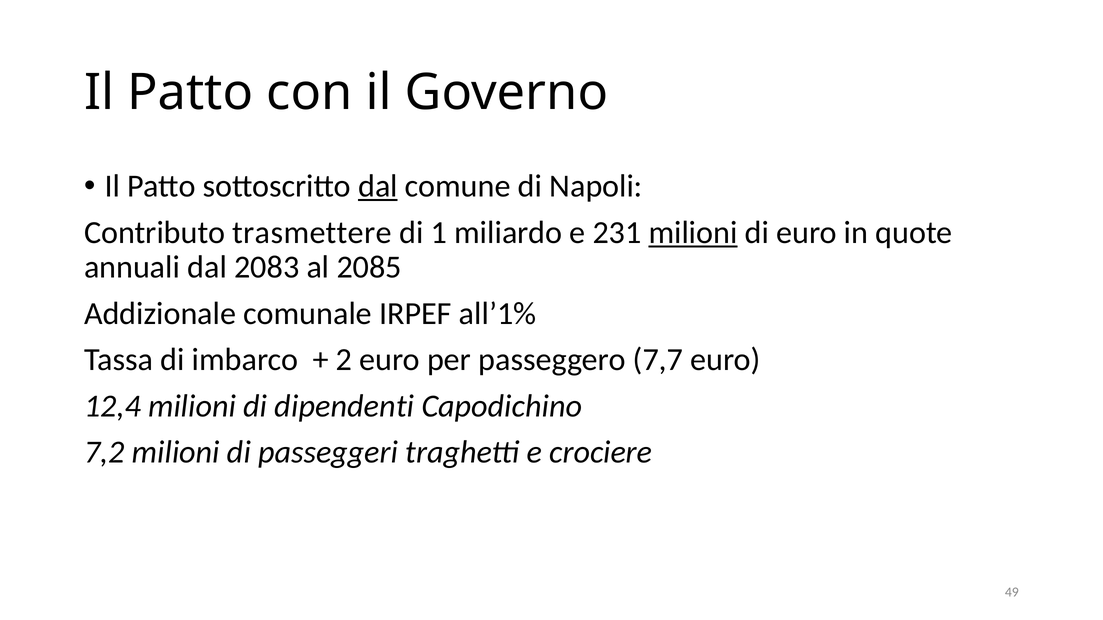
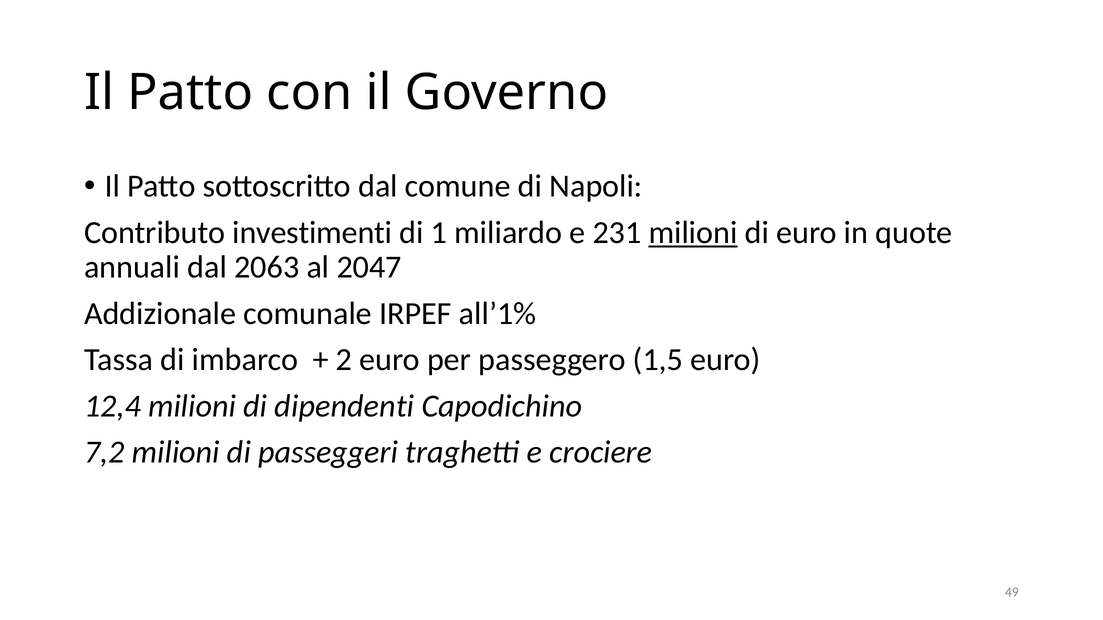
dal at (378, 186) underline: present -> none
trasmettere: trasmettere -> investimenti
2083: 2083 -> 2063
2085: 2085 -> 2047
7,7: 7,7 -> 1,5
